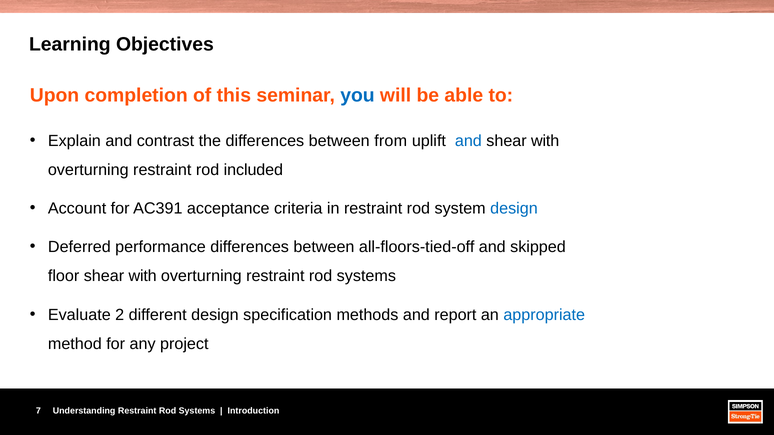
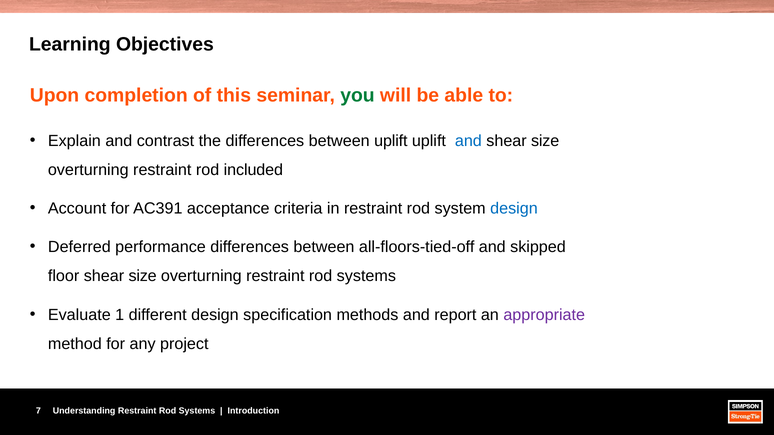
you colour: blue -> green
between from: from -> uplift
with at (545, 141): with -> size
floor shear with: with -> size
2: 2 -> 1
appropriate colour: blue -> purple
